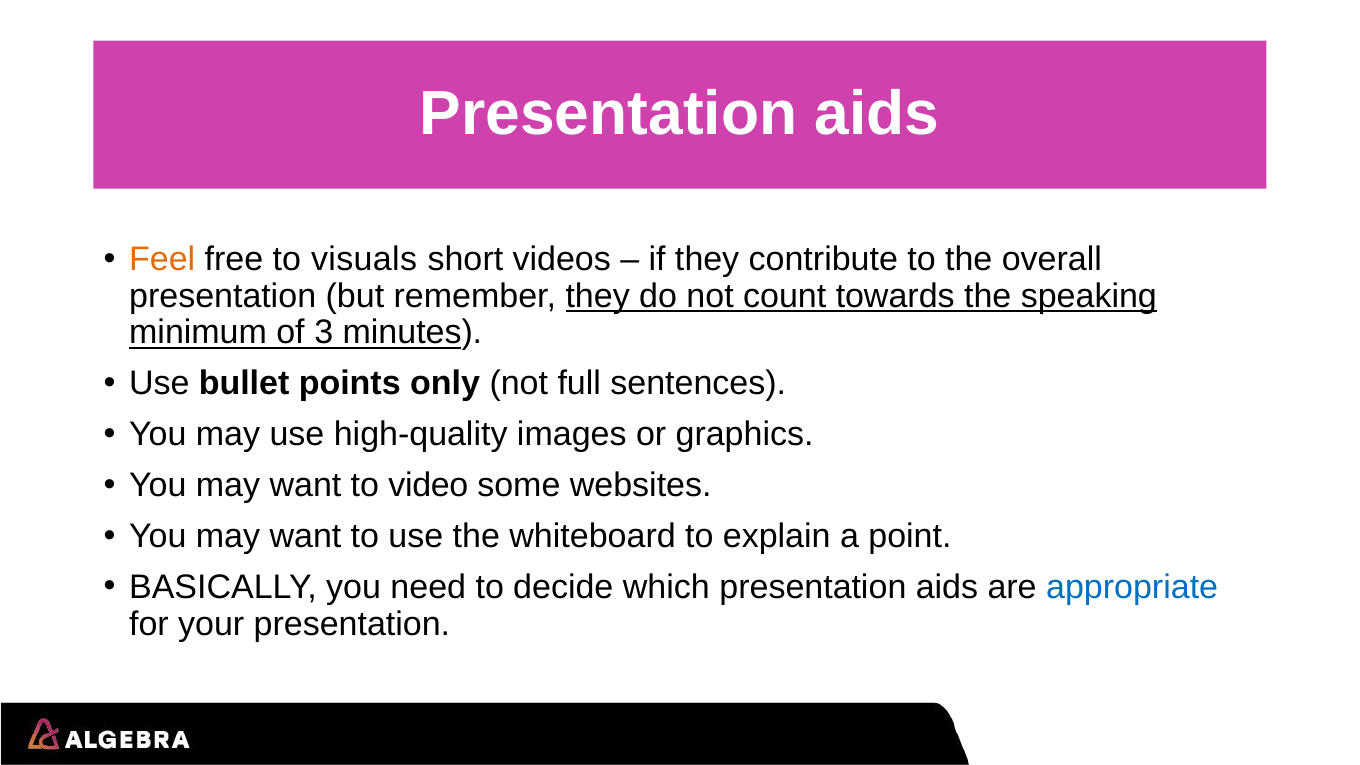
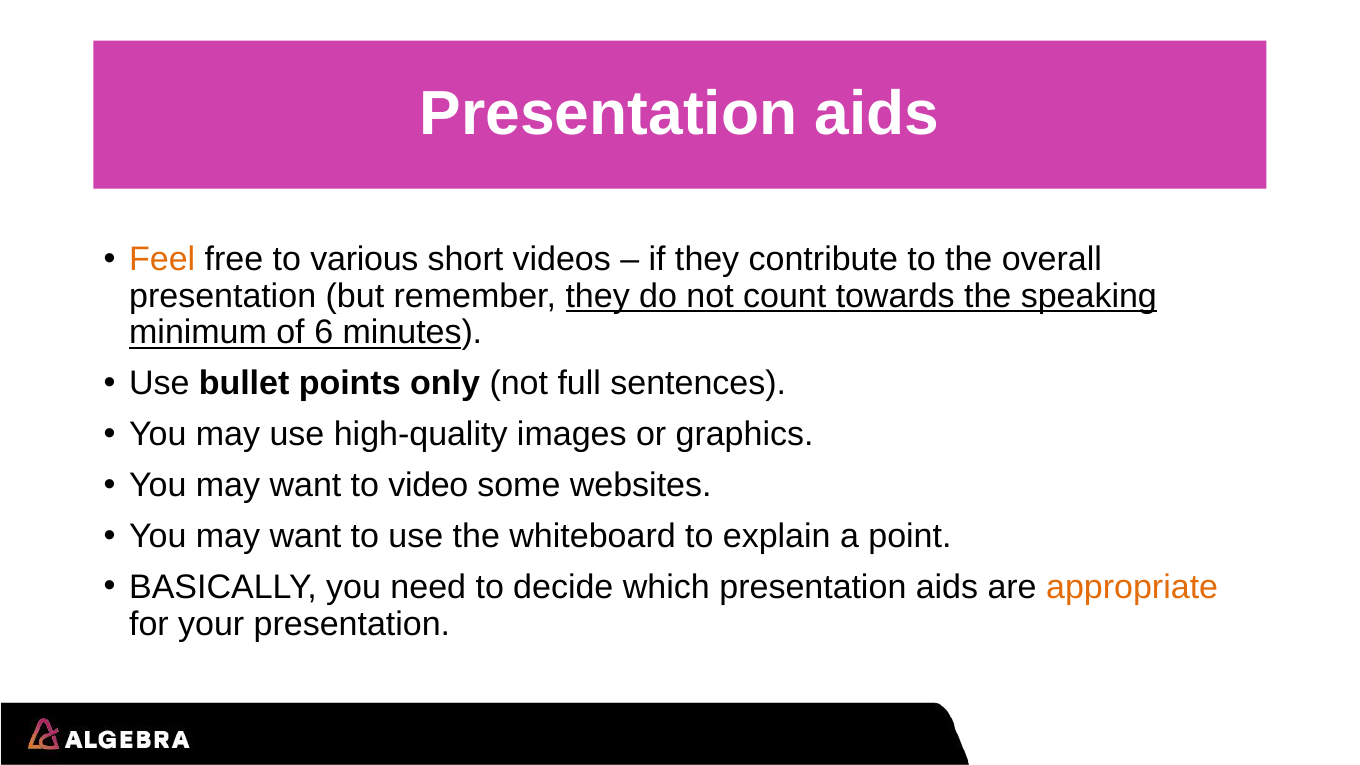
visuals: visuals -> various
3: 3 -> 6
appropriate colour: blue -> orange
